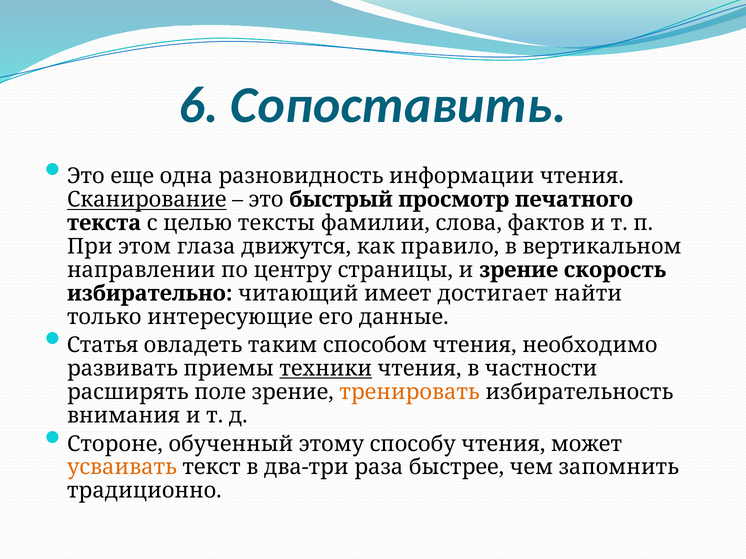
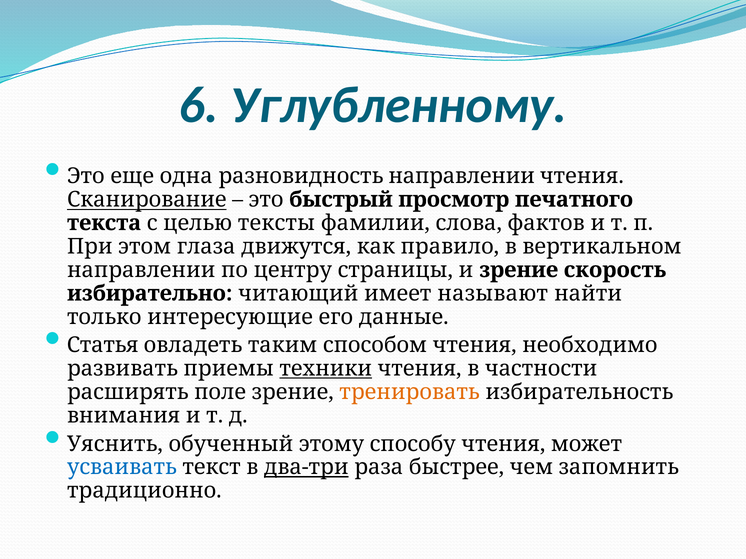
Сопоставить: Сопоставить -> Углубленному
разновидность информации: информации -> направлении
достигает: достигает -> называют
Стороне: Стороне -> Уяснить
усваивать colour: orange -> blue
два-три underline: none -> present
